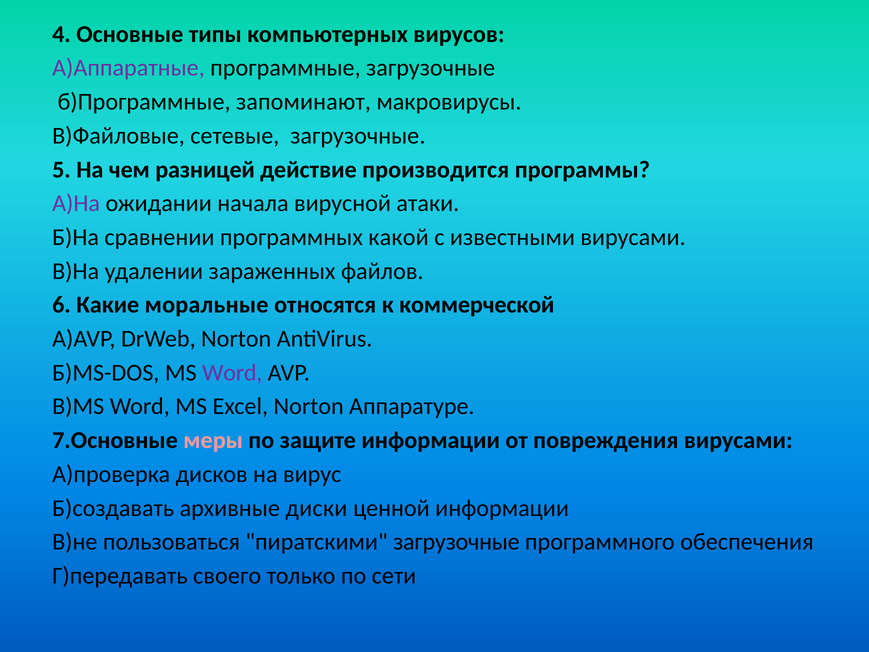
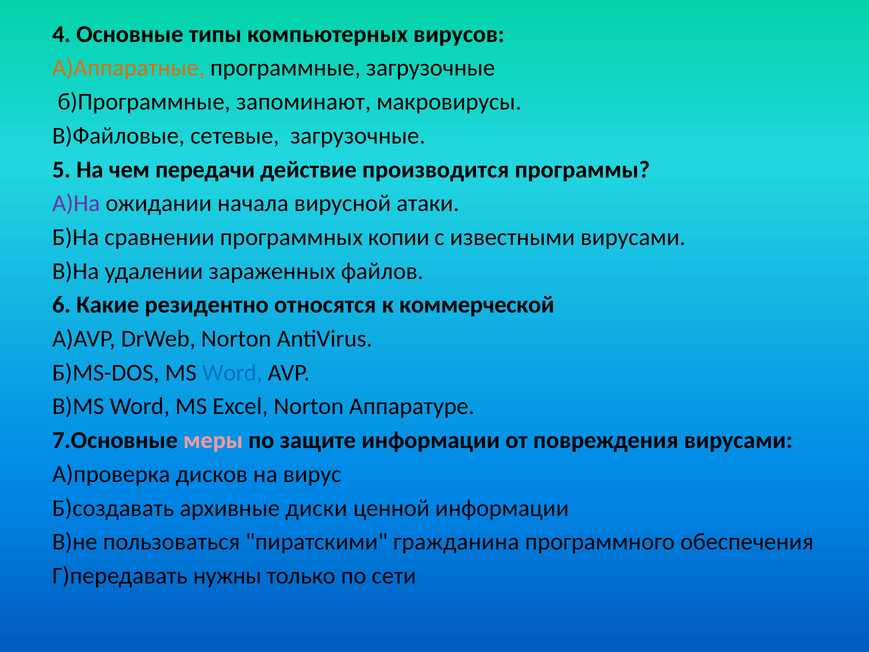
А)Аппаратные colour: purple -> orange
разницей: разницей -> передачи
какой: какой -> копии
моральные: моральные -> резидентно
Word at (232, 373) colour: purple -> blue
пиратскими загрузочные: загрузочные -> гражданина
своего: своего -> нужны
